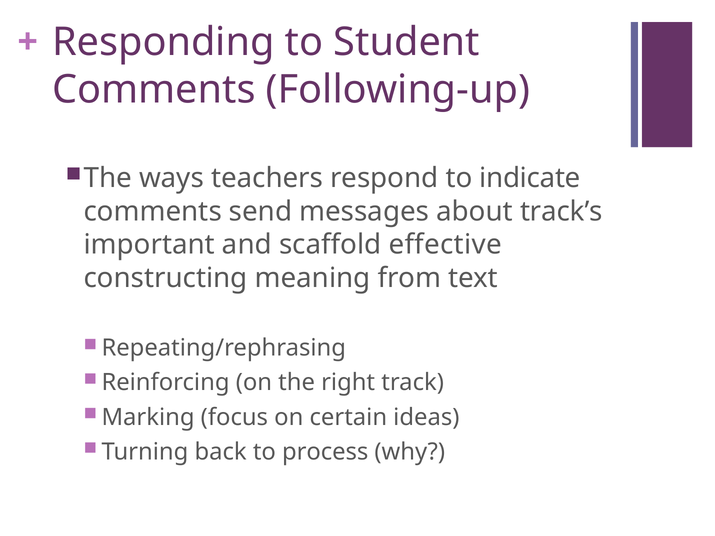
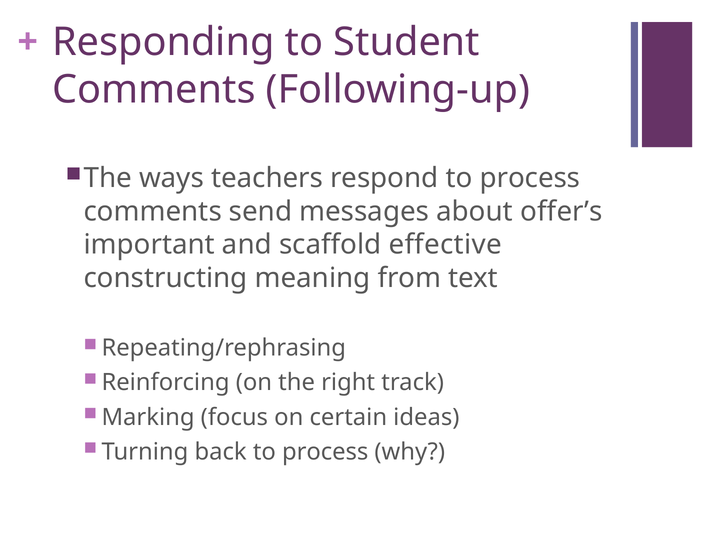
respond to indicate: indicate -> process
track’s: track’s -> offer’s
